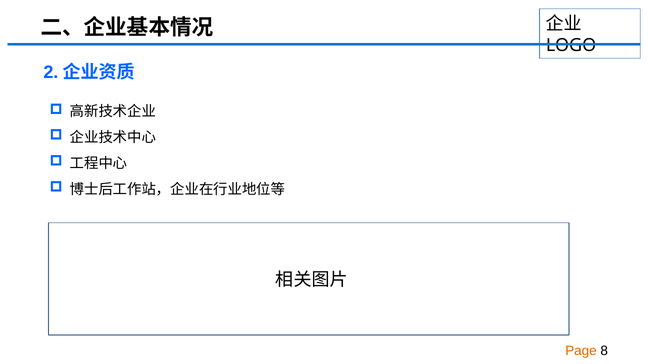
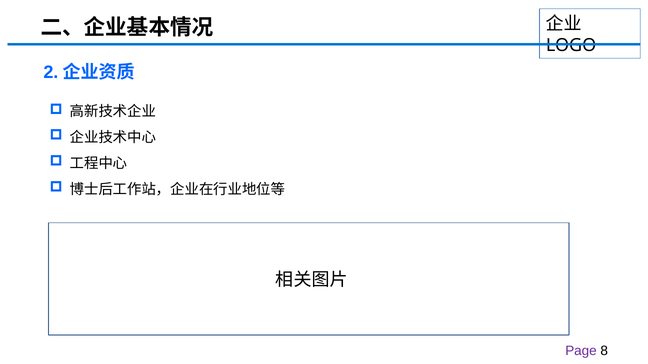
Page colour: orange -> purple
